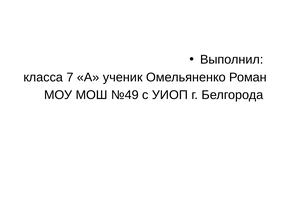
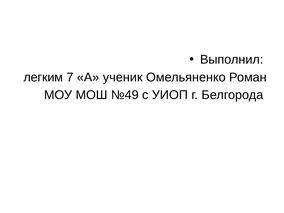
класса: класса -> легким
